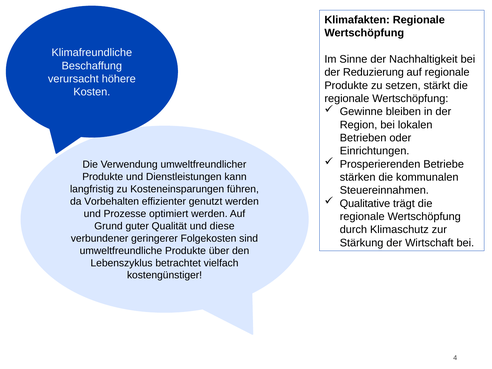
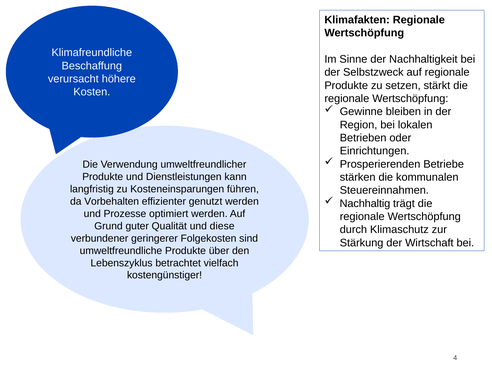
Reduzierung: Reduzierung -> Selbstzweck
Qualitative: Qualitative -> Nachhaltig
